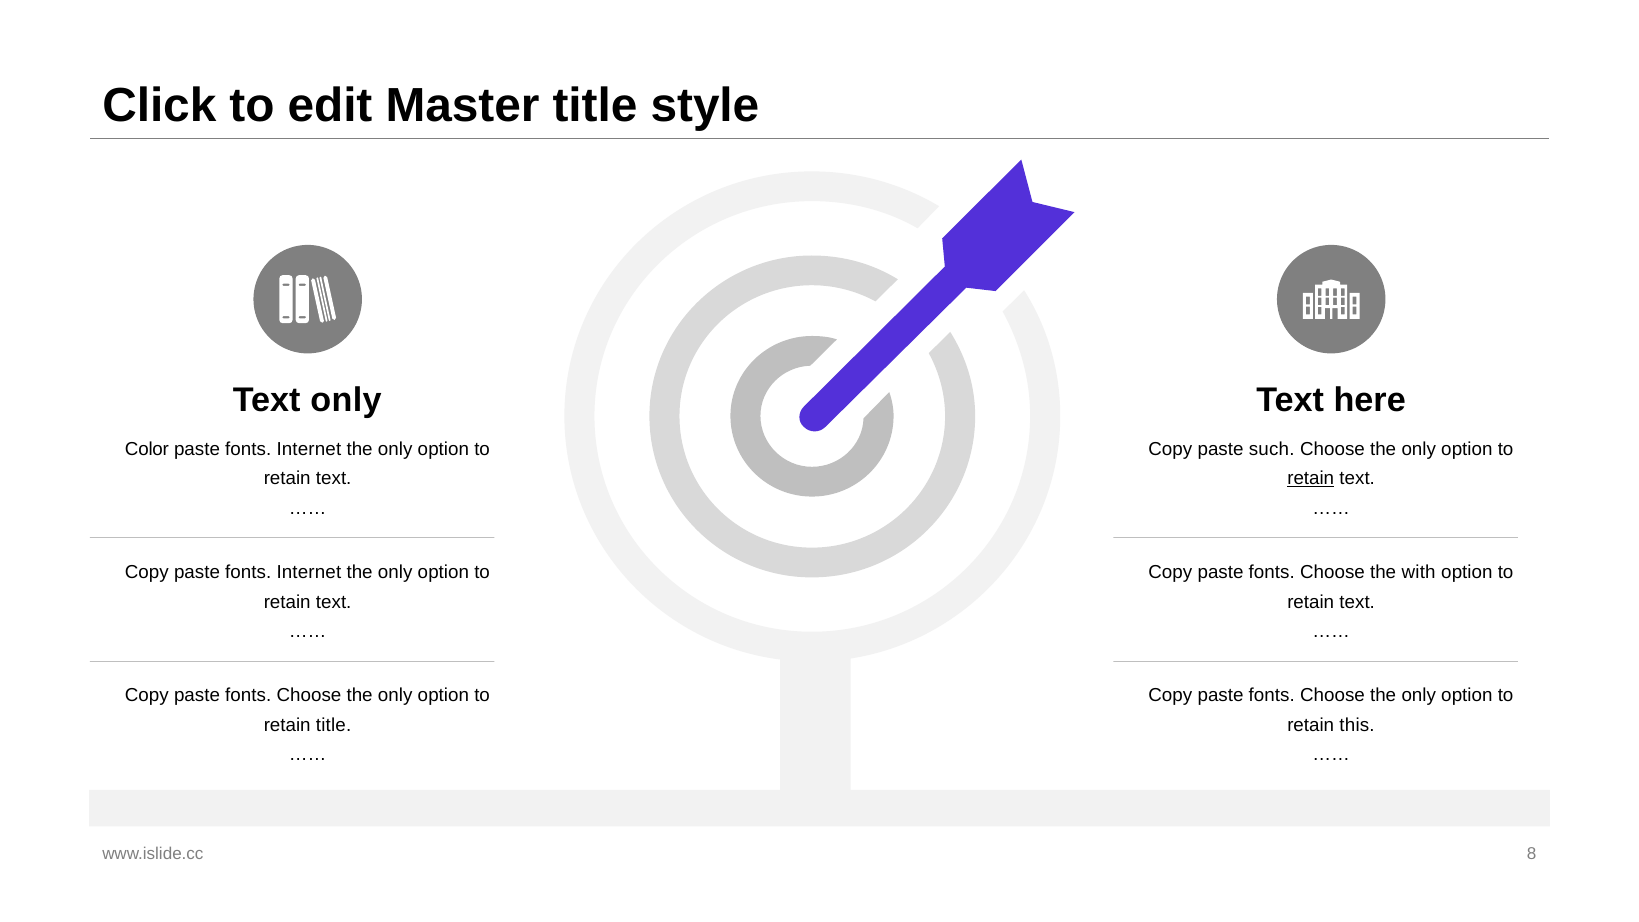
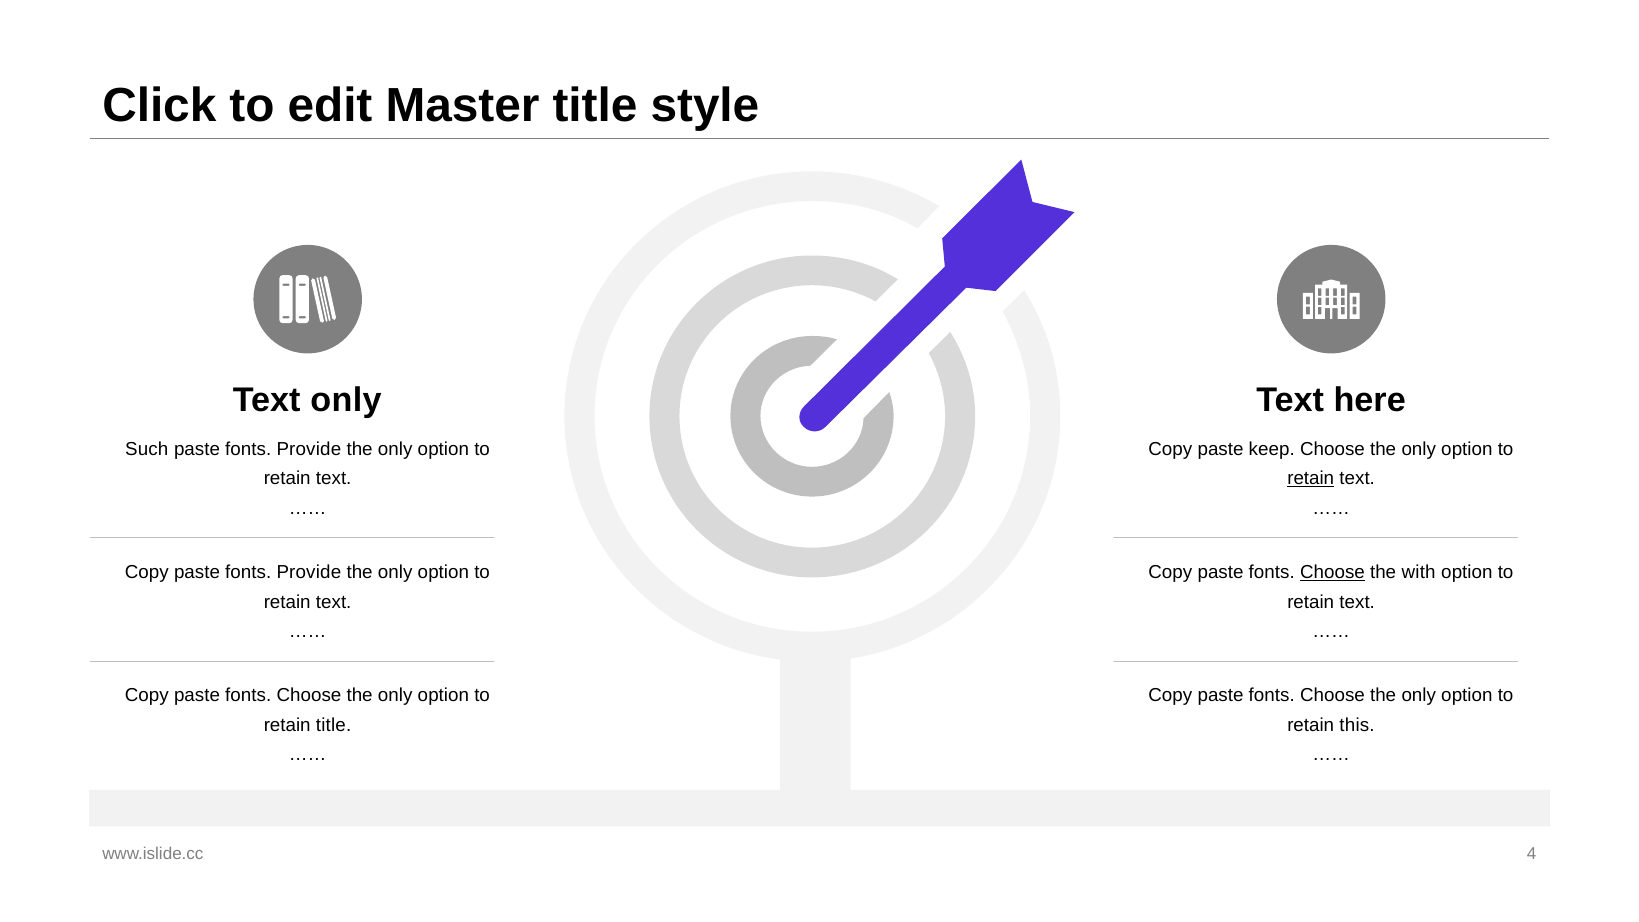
Color: Color -> Such
Internet at (309, 449): Internet -> Provide
such: such -> keep
Copy paste fonts Internet: Internet -> Provide
Choose at (1332, 572) underline: none -> present
8: 8 -> 4
